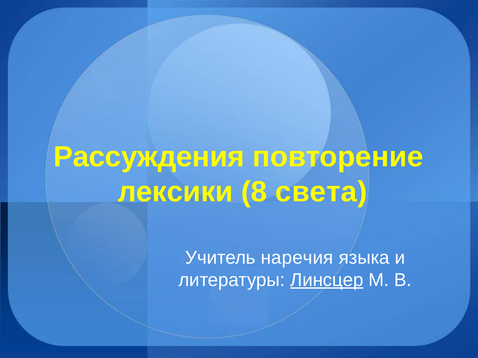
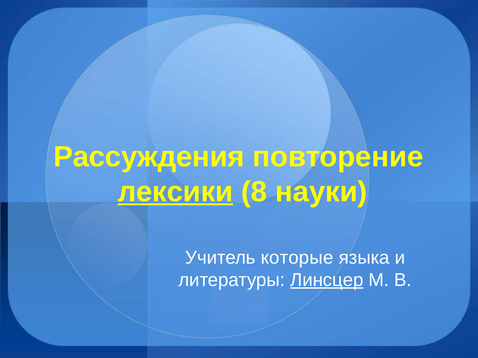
лексики underline: none -> present
света: света -> науки
наречия: наречия -> которые
